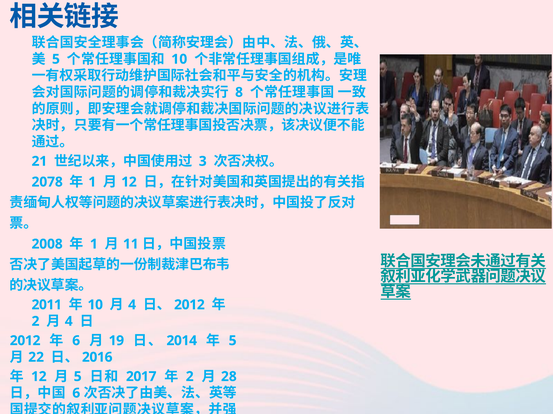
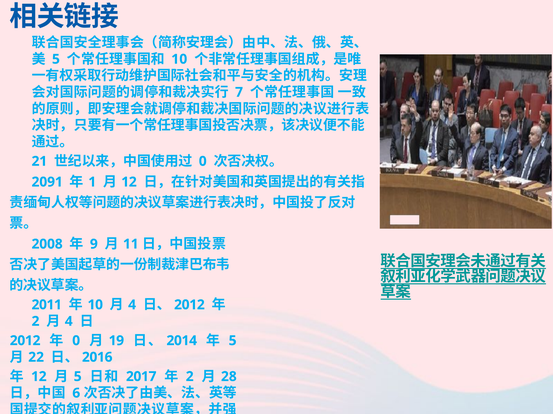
8: 8 -> 7
3 at (203, 162): 3 -> 0
2078: 2078 -> 2091
1 at (94, 244): 1 -> 9
6 at (76, 341): 6 -> 0
